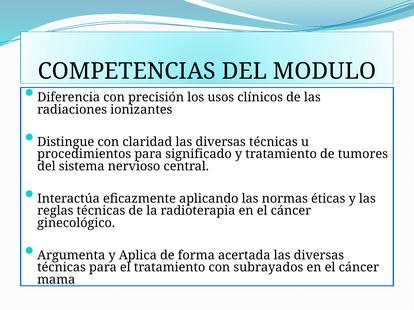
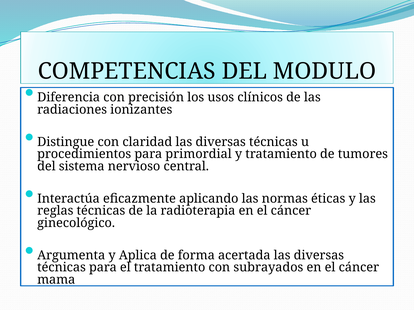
significado: significado -> primordial
